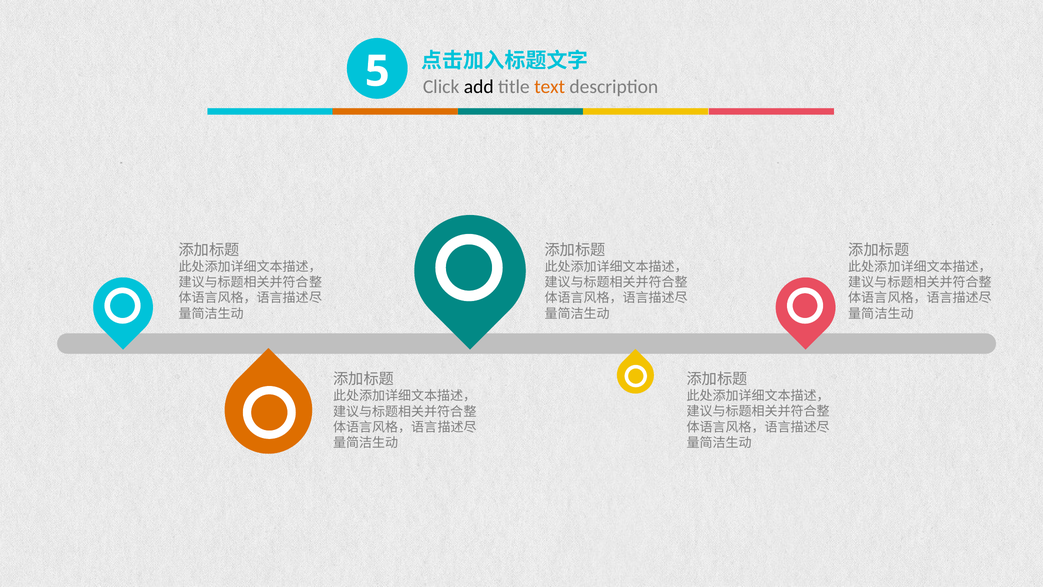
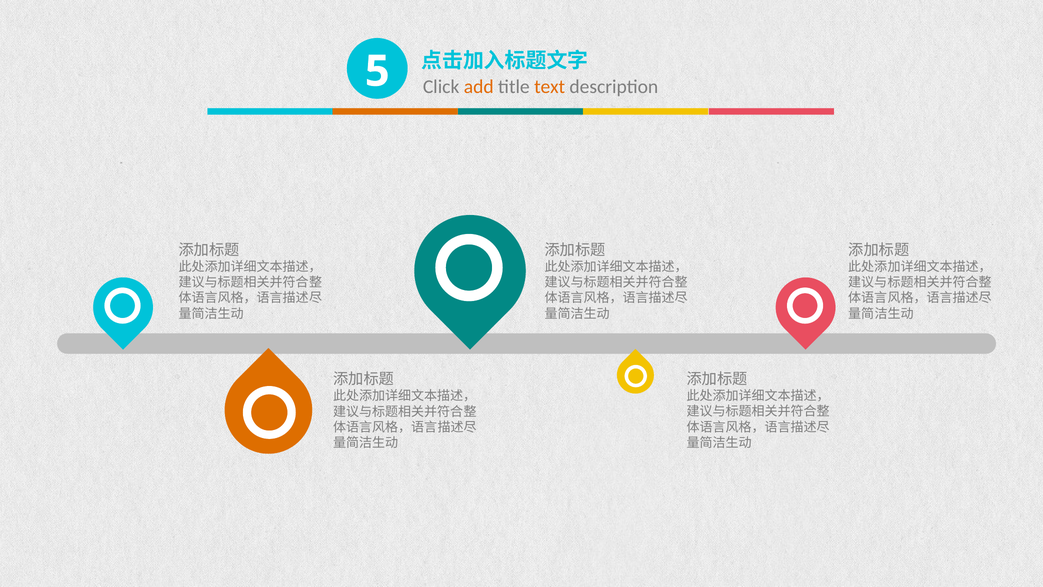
add colour: black -> orange
